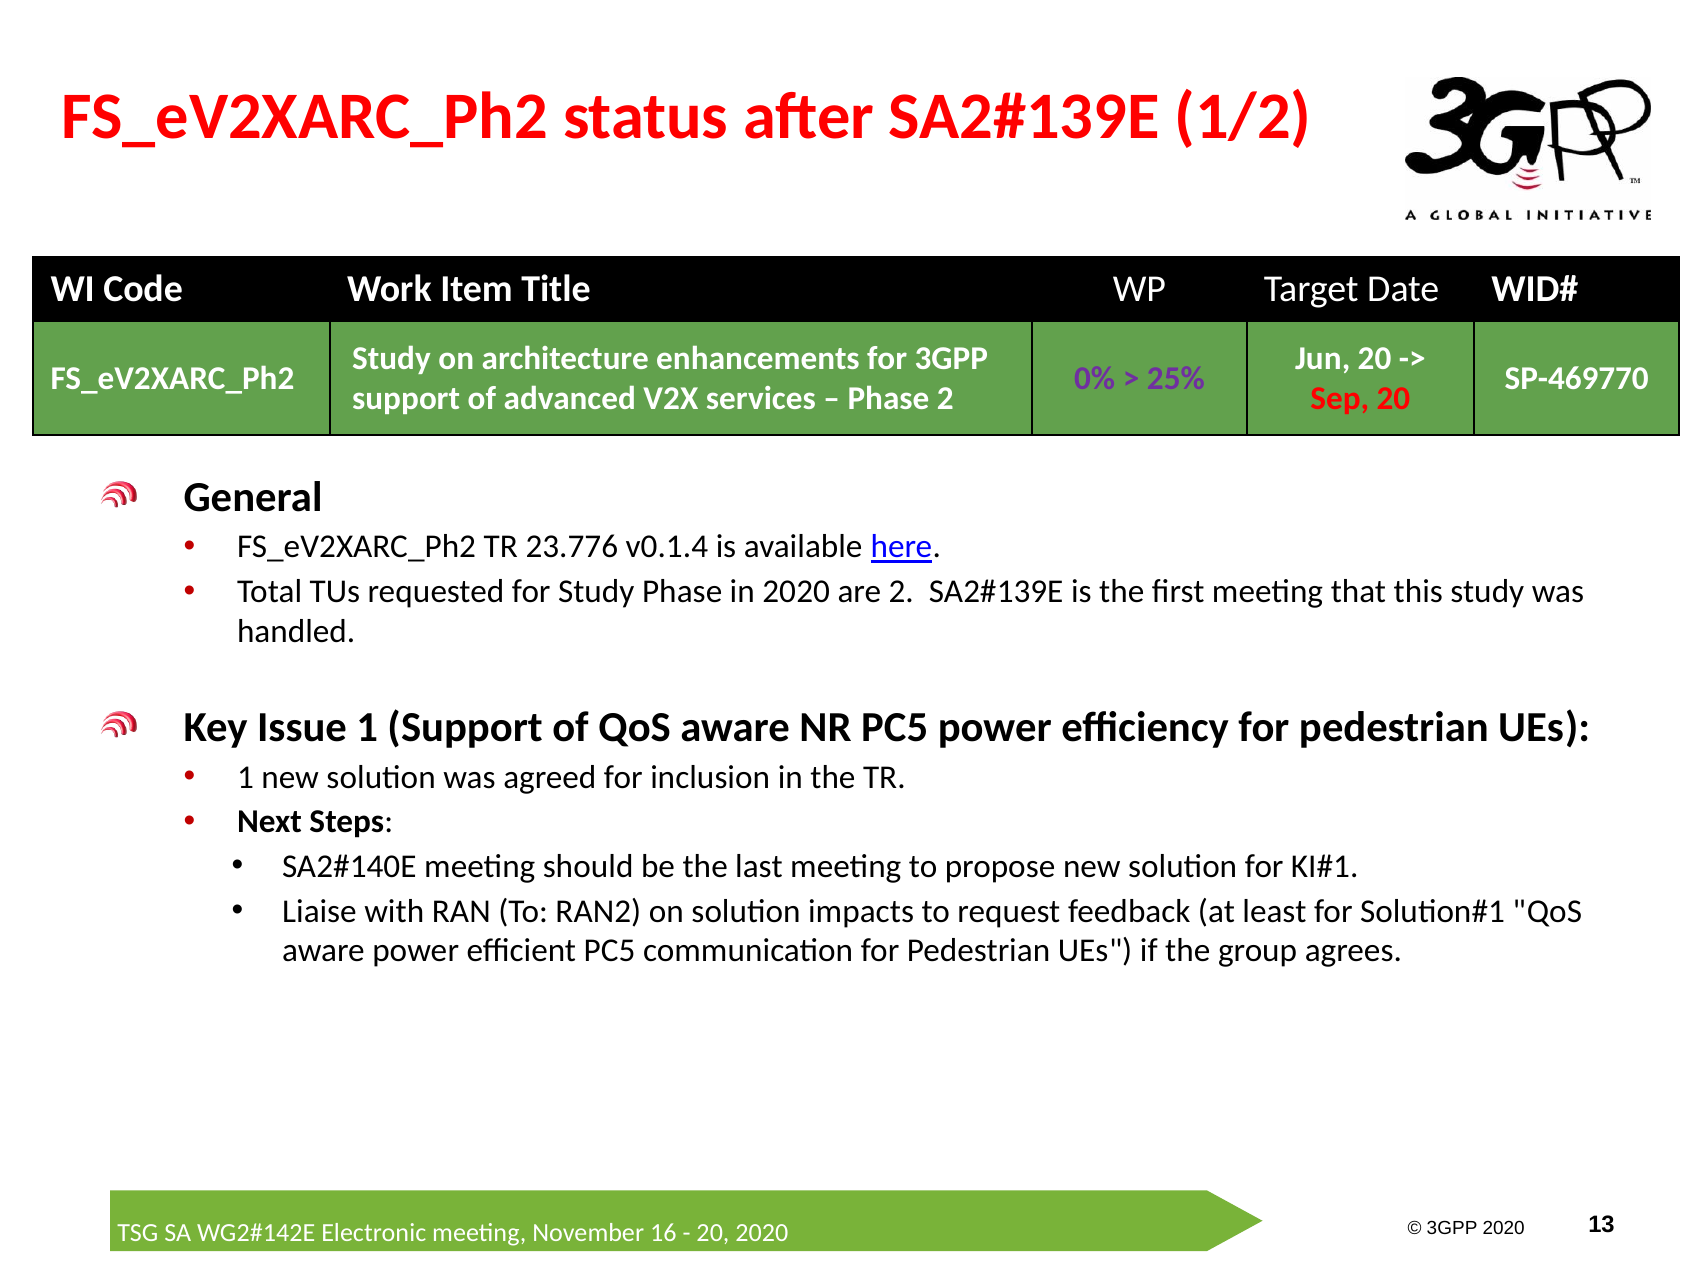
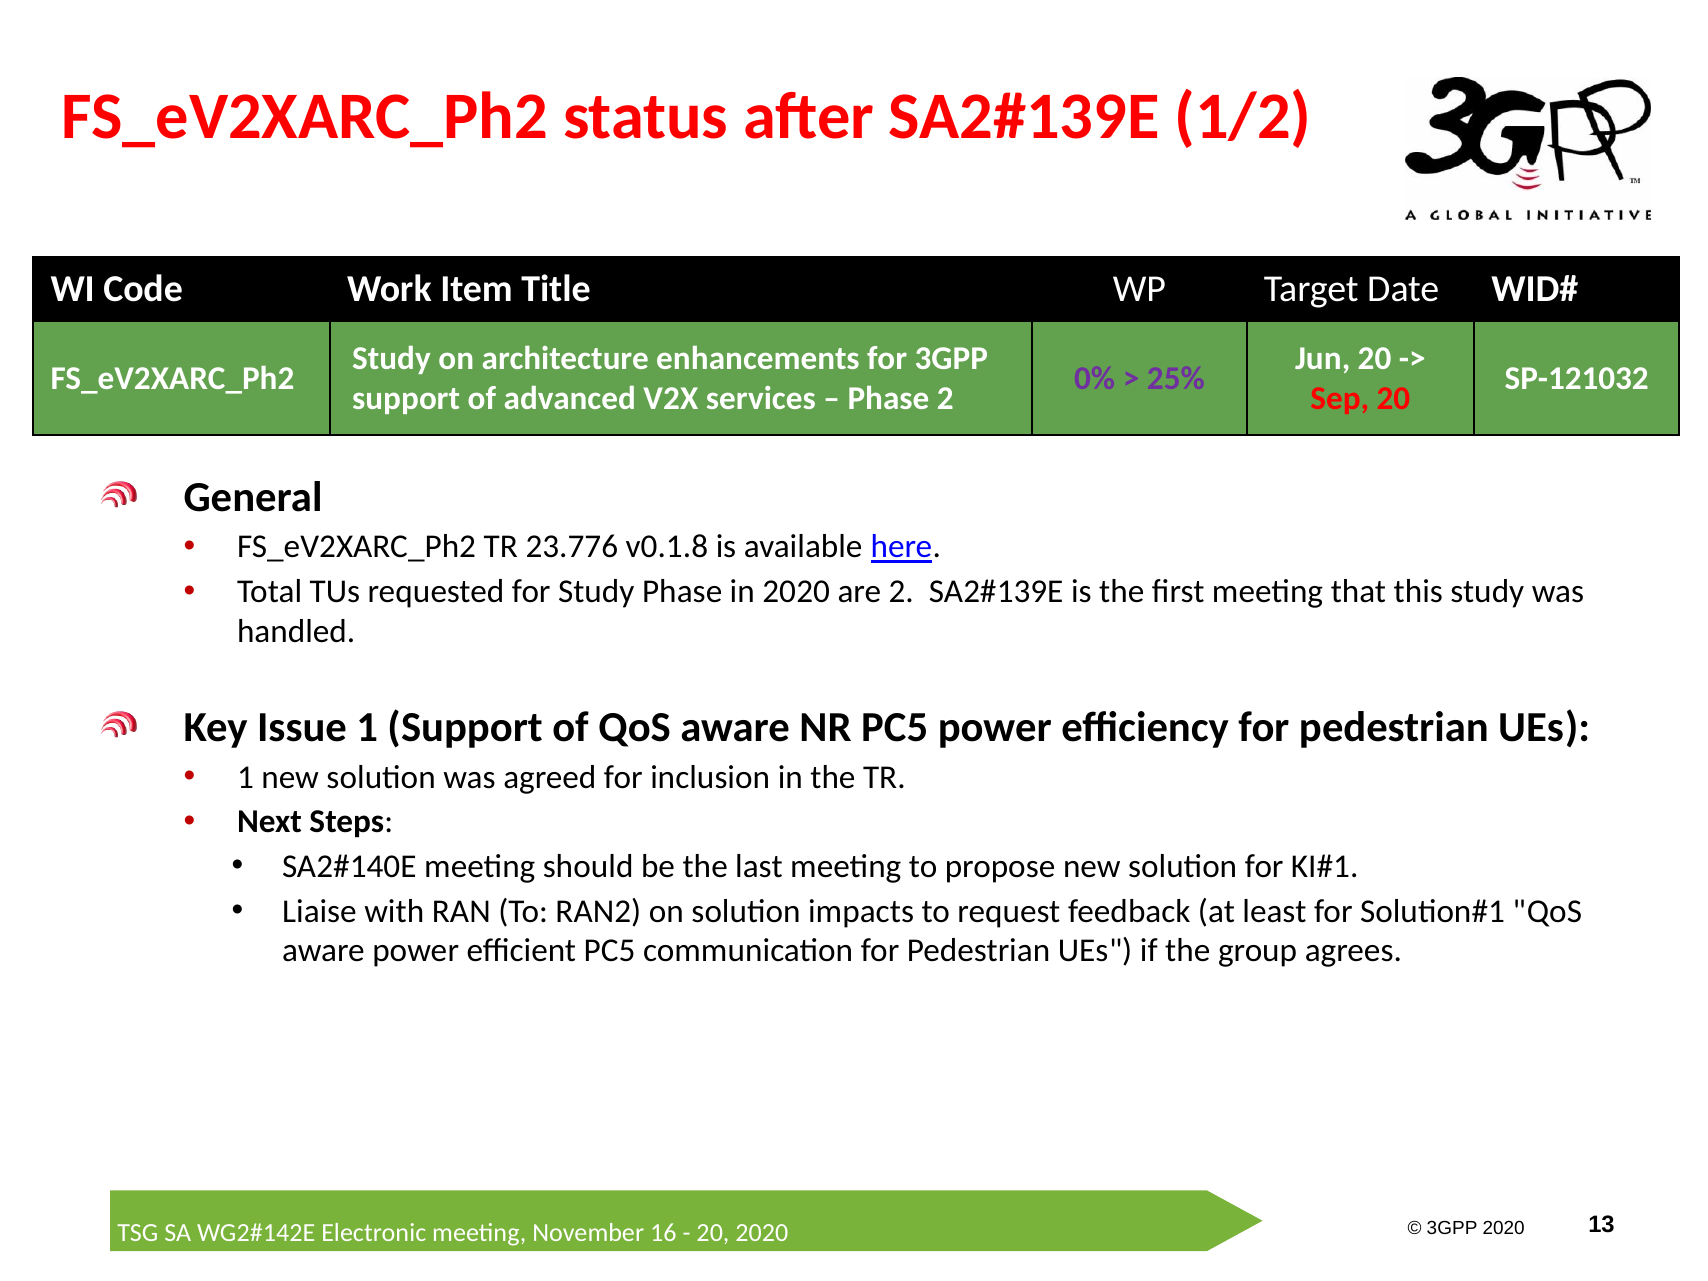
SP-469770: SP-469770 -> SP-121032
v0.1.4: v0.1.4 -> v0.1.8
